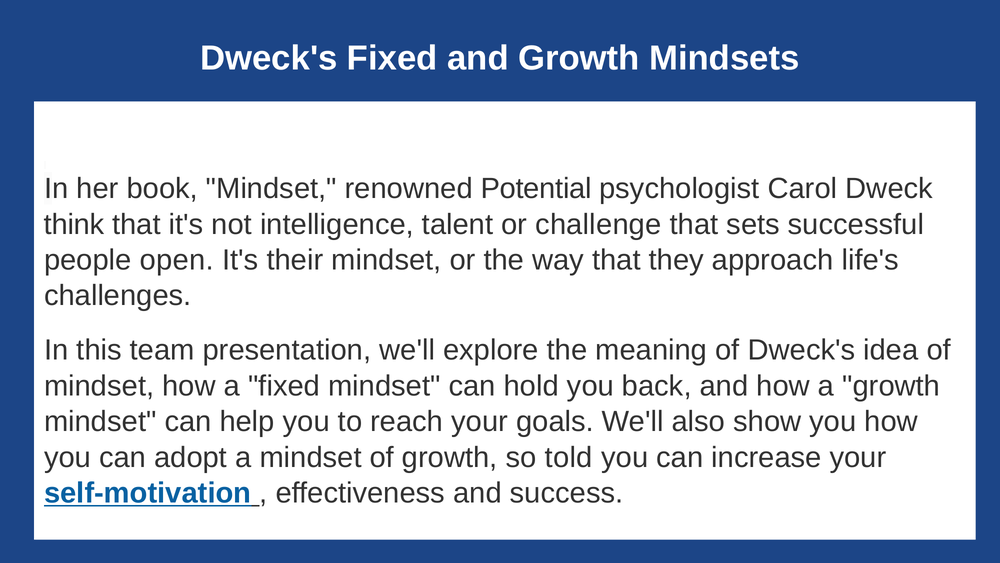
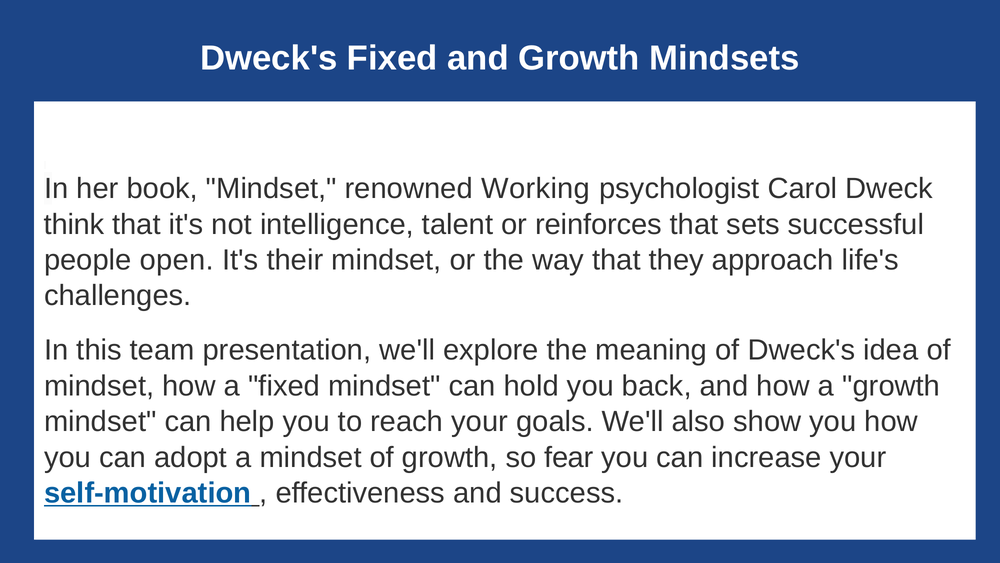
Potential: Potential -> Working
challenge: challenge -> reinforces
told: told -> fear
